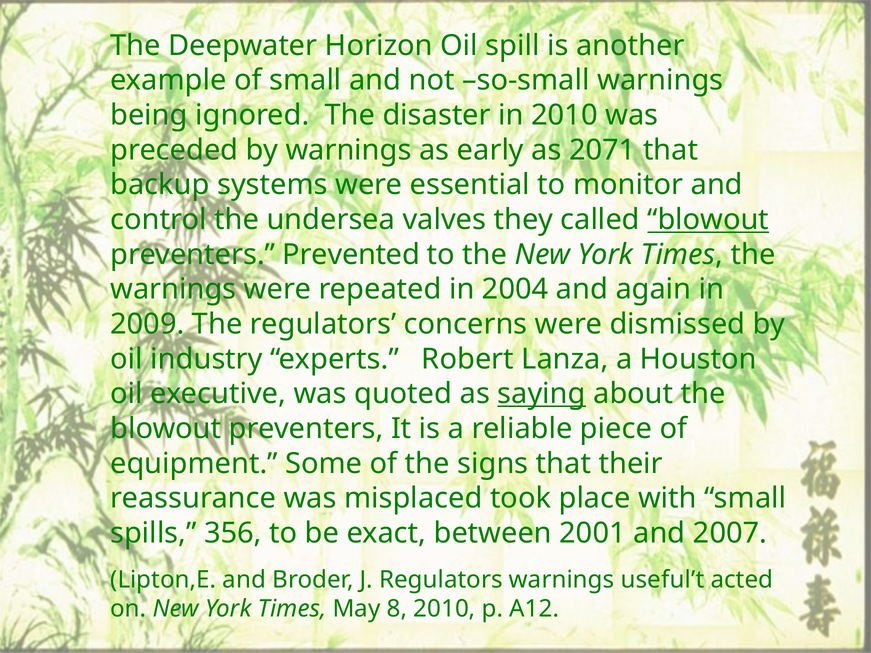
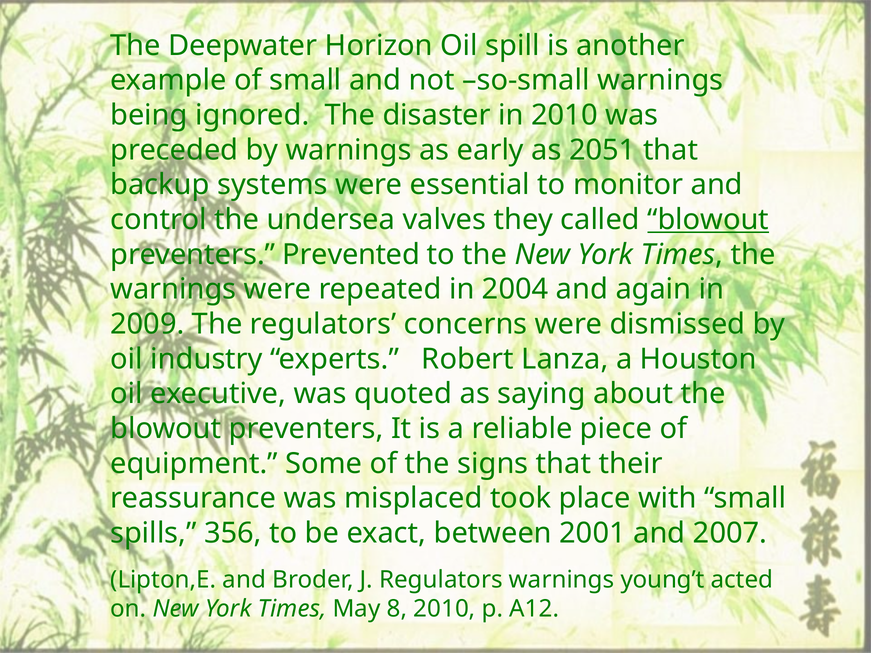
2071: 2071 -> 2051
saying underline: present -> none
useful’t: useful’t -> young’t
